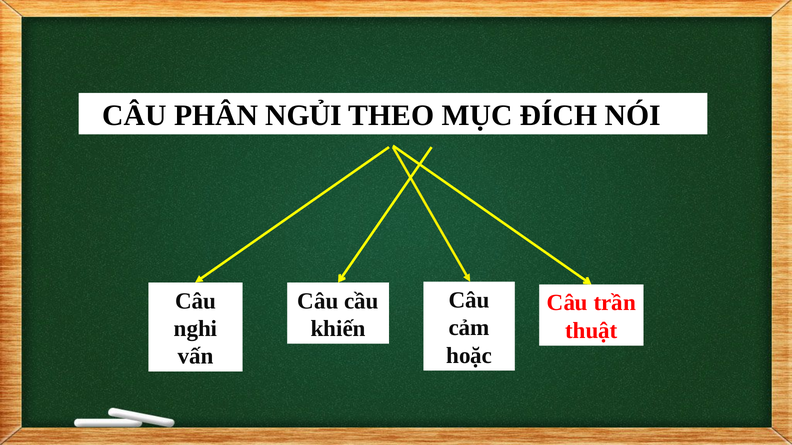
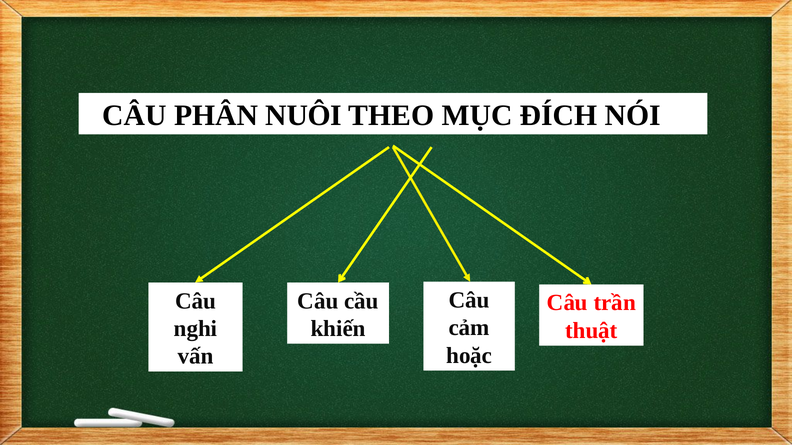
NGỦI: NGỦI -> NUÔI
